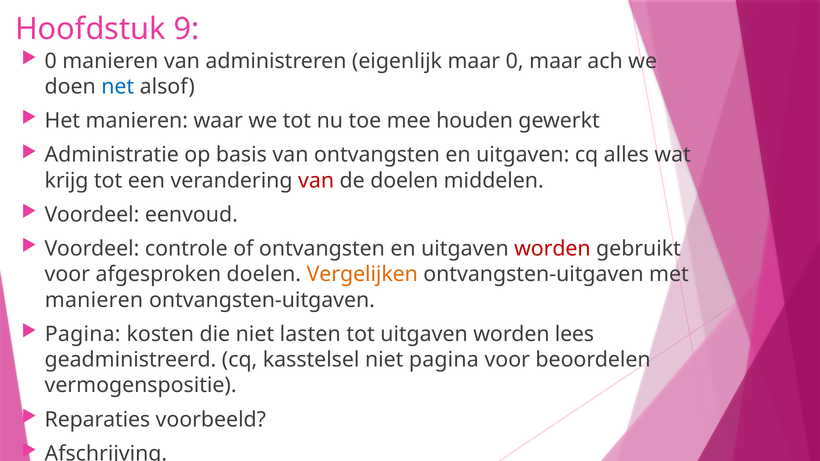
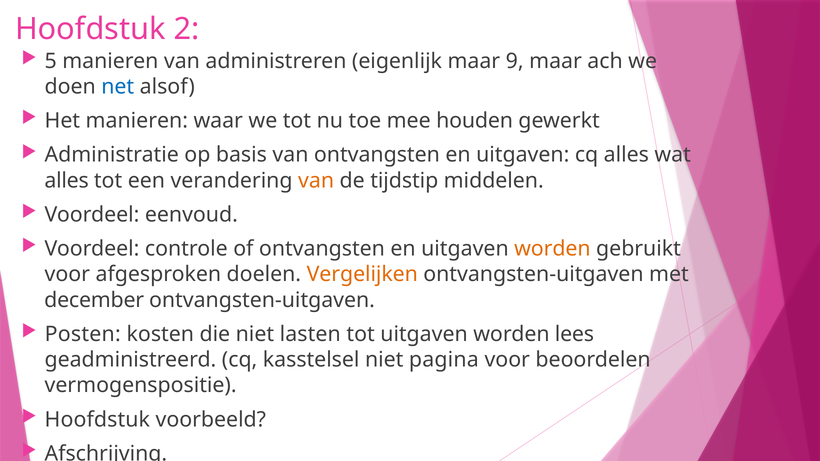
9: 9 -> 2
0 at (51, 61): 0 -> 5
maar 0: 0 -> 9
krijg at (67, 181): krijg -> alles
van at (316, 181) colour: red -> orange
de doelen: doelen -> tijdstip
worden at (552, 249) colour: red -> orange
manieren at (94, 300): manieren -> december
Pagina at (83, 334): Pagina -> Posten
Reparaties at (97, 420): Reparaties -> Hoofdstuk
